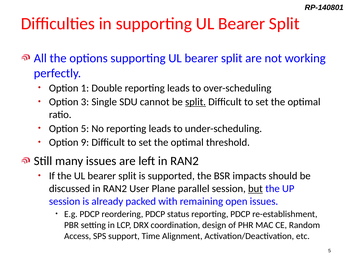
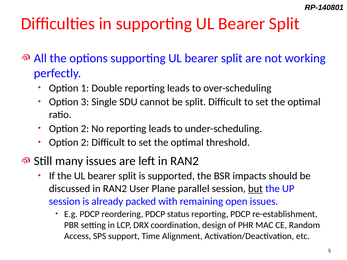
split at (196, 102) underline: present -> none
5 at (85, 129): 5 -> 2
9 at (85, 143): 9 -> 2
